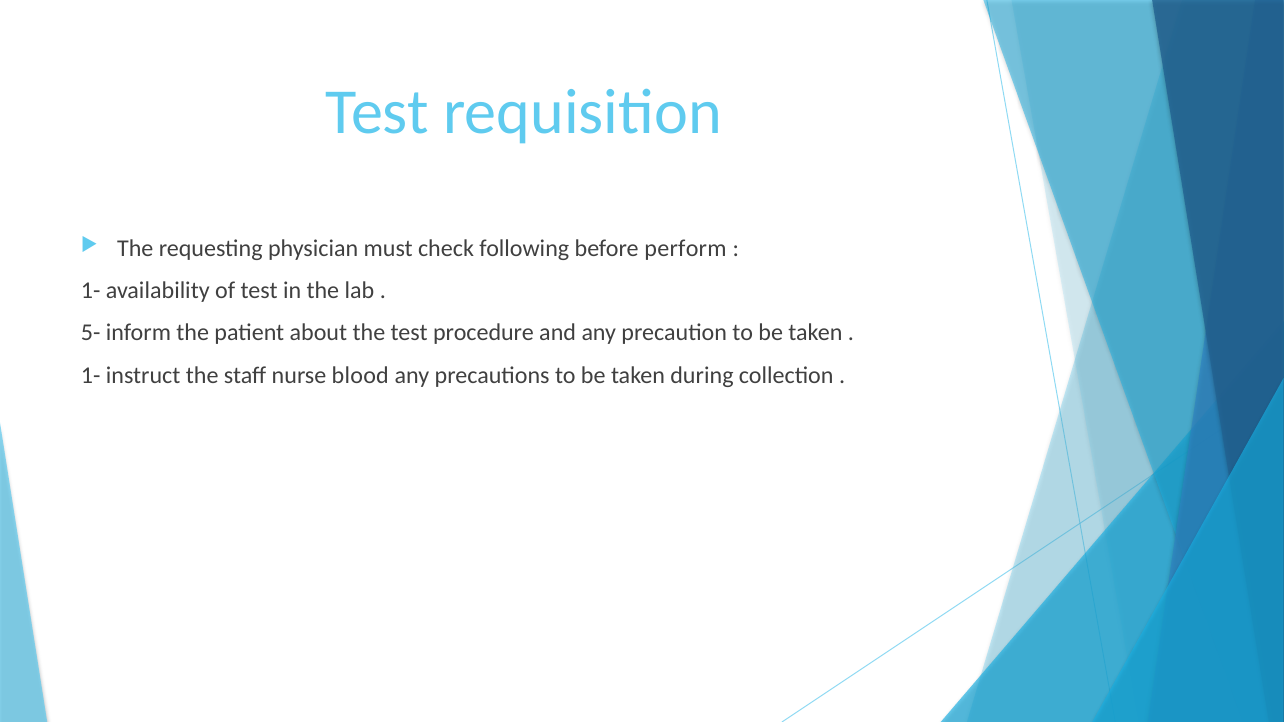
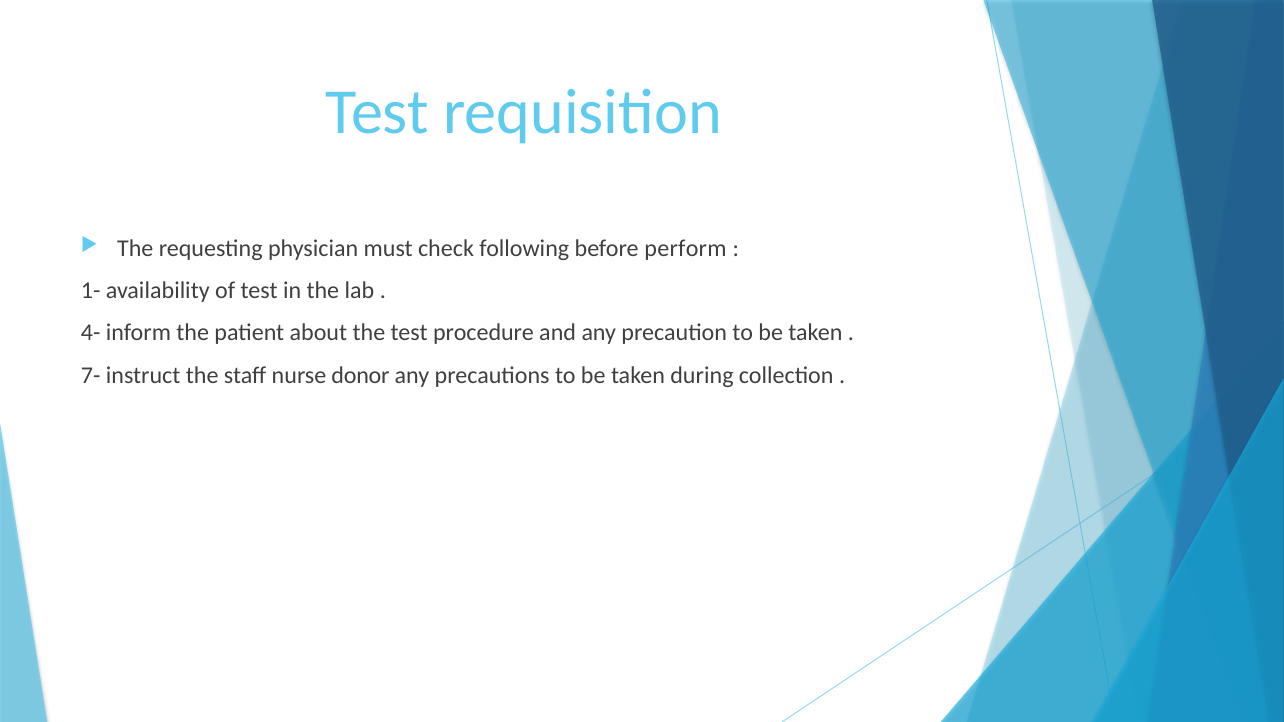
5-: 5- -> 4-
1- at (91, 375): 1- -> 7-
blood: blood -> donor
